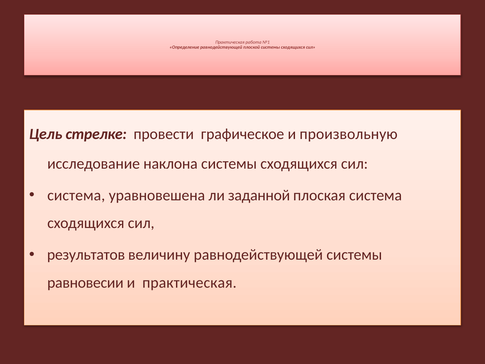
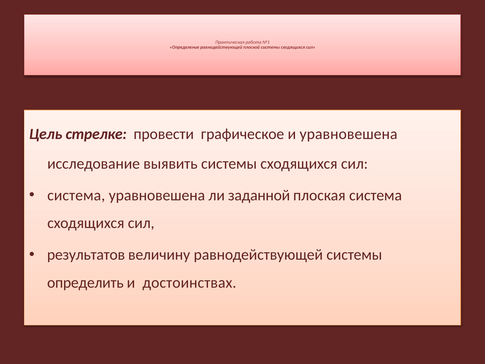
и произвольную: произвольную -> уравновешена
наклона: наклона -> выявить
равновесии: равновесии -> определить
и практическая: практическая -> достоинствах
